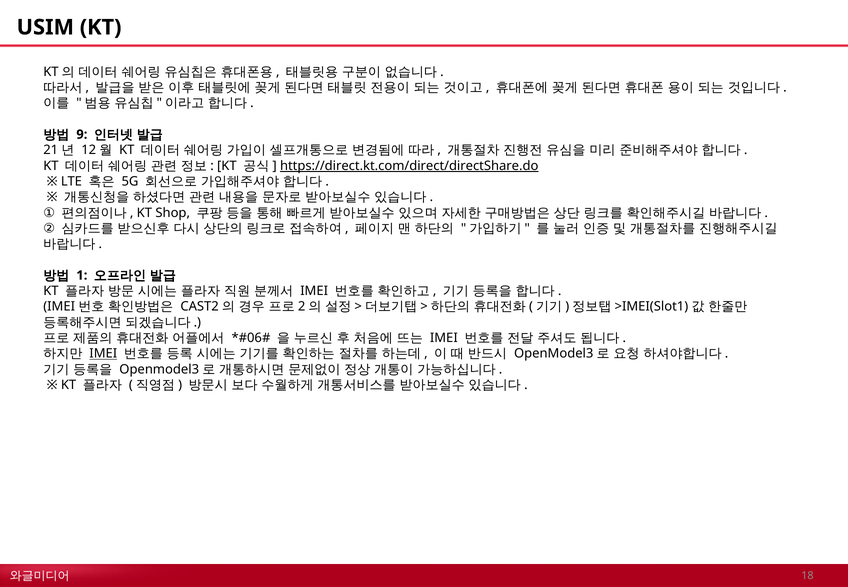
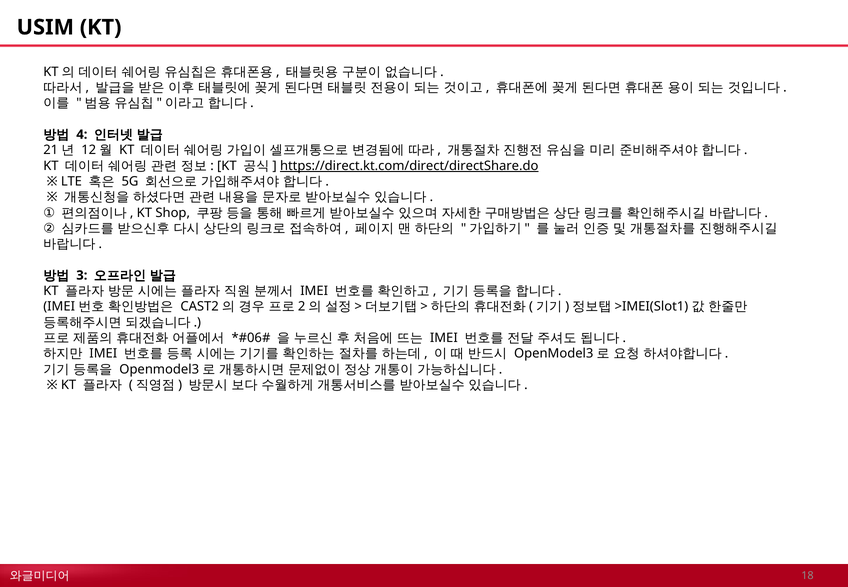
9: 9 -> 4
1: 1 -> 3
IMEI at (103, 354) underline: present -> none
